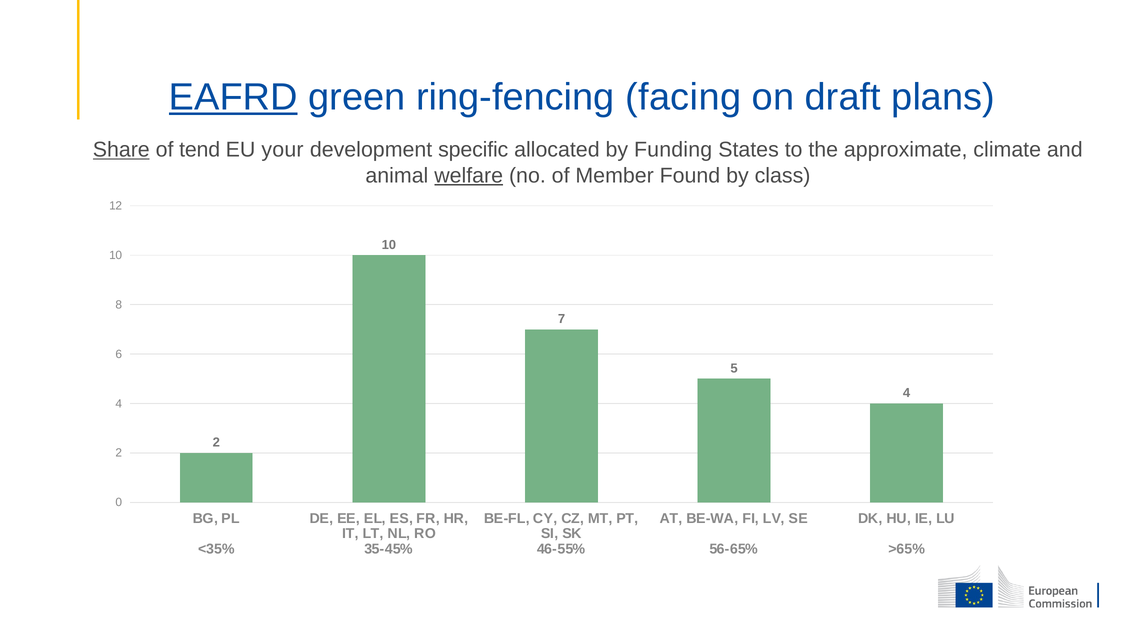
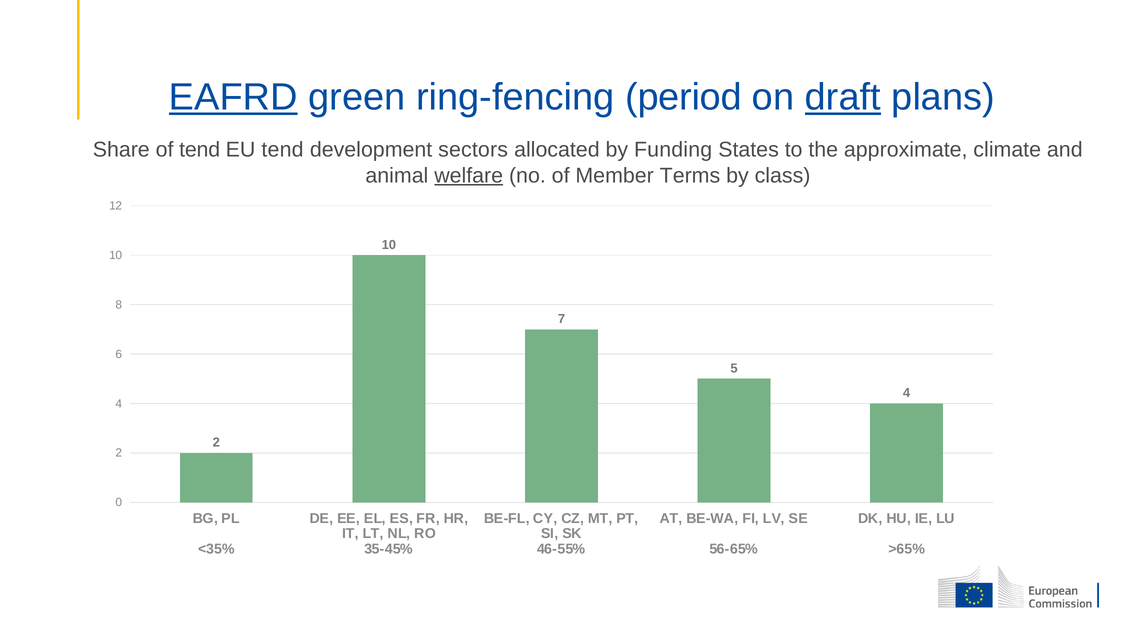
facing: facing -> period
draft underline: none -> present
Share underline: present -> none
EU your: your -> tend
specific: specific -> sectors
Found: Found -> Terms
